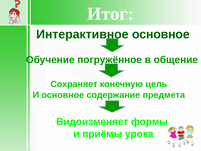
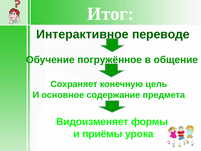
Интерактивное основное: основное -> переводе
